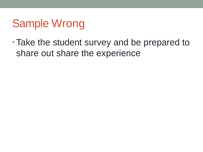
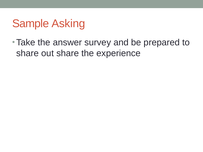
Wrong: Wrong -> Asking
student: student -> answer
